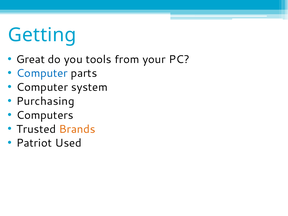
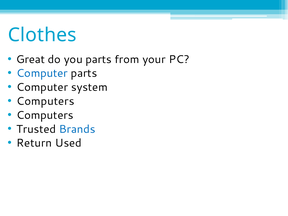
Getting: Getting -> Clothes
you tools: tools -> parts
Purchasing at (45, 101): Purchasing -> Computers
Brands colour: orange -> blue
Patriot: Patriot -> Return
